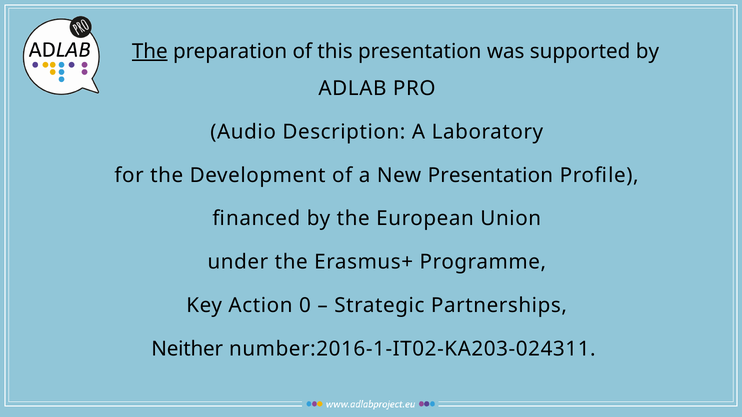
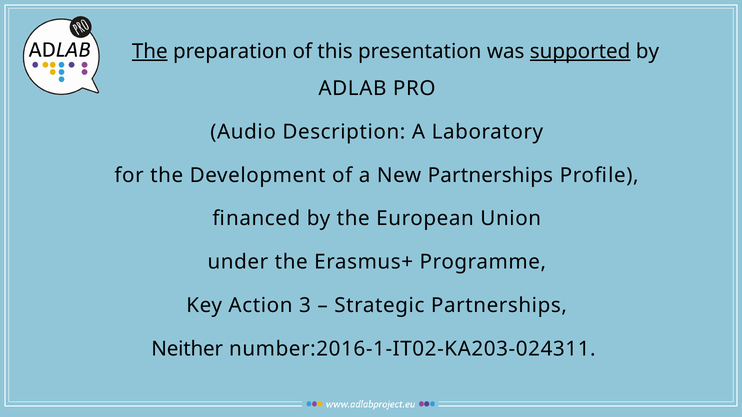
supported underline: none -> present
New Presentation: Presentation -> Partnerships
0: 0 -> 3
